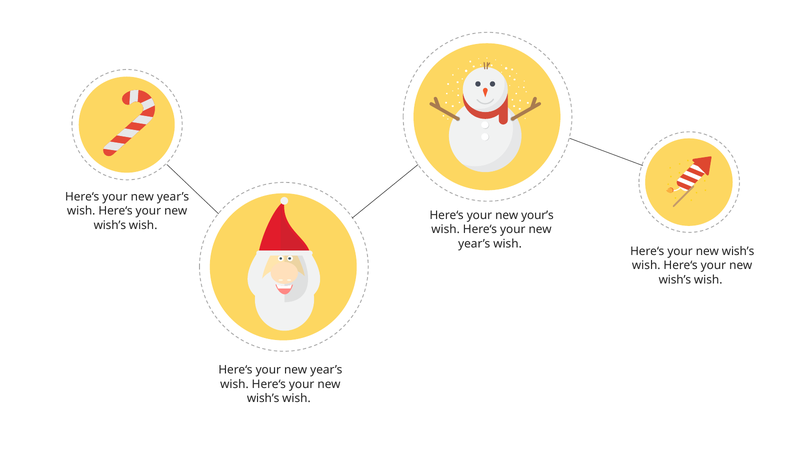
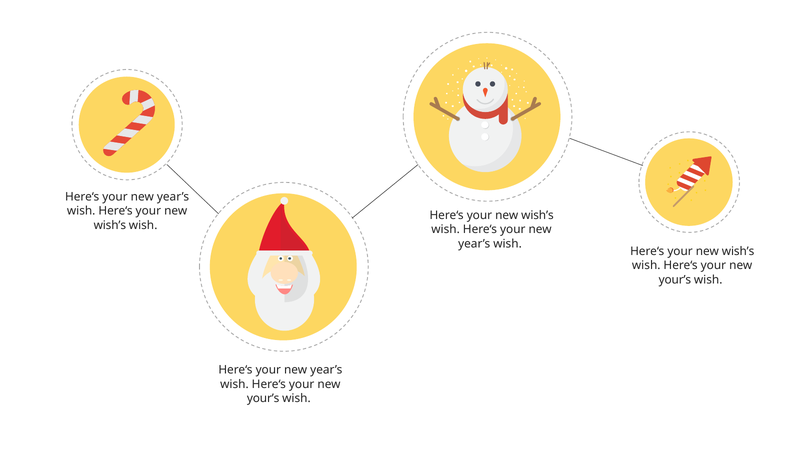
your’s at (537, 215): your’s -> wish’s
wish’s at (675, 279): wish’s -> your’s
wish’s at (263, 398): wish’s -> your’s
